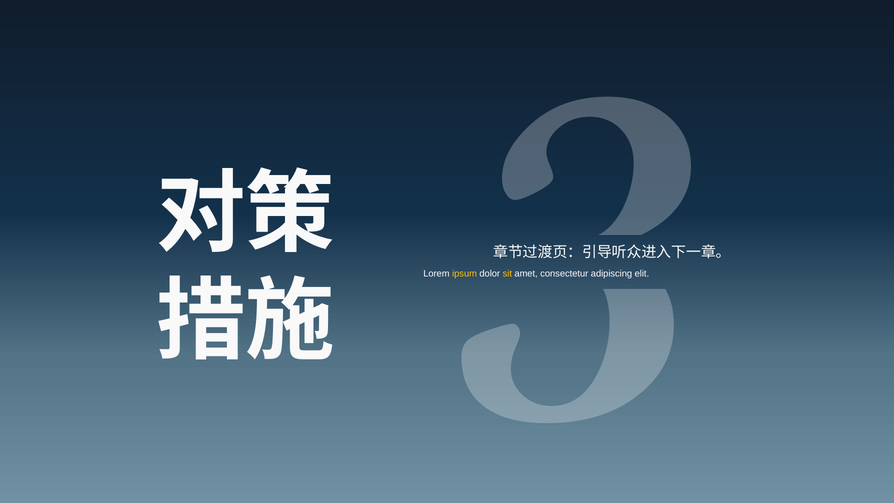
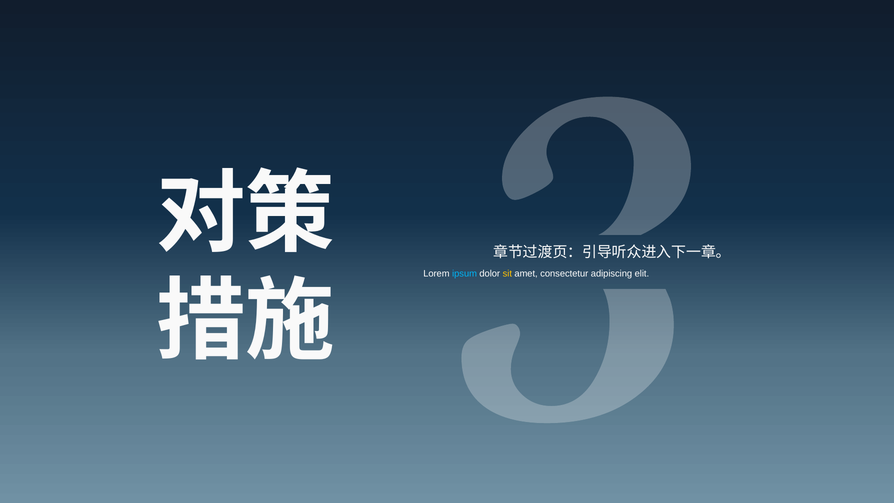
ipsum colour: yellow -> light blue
